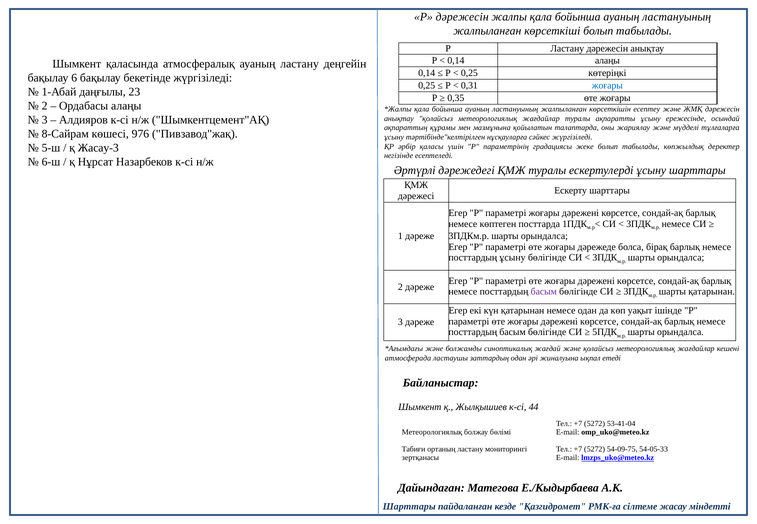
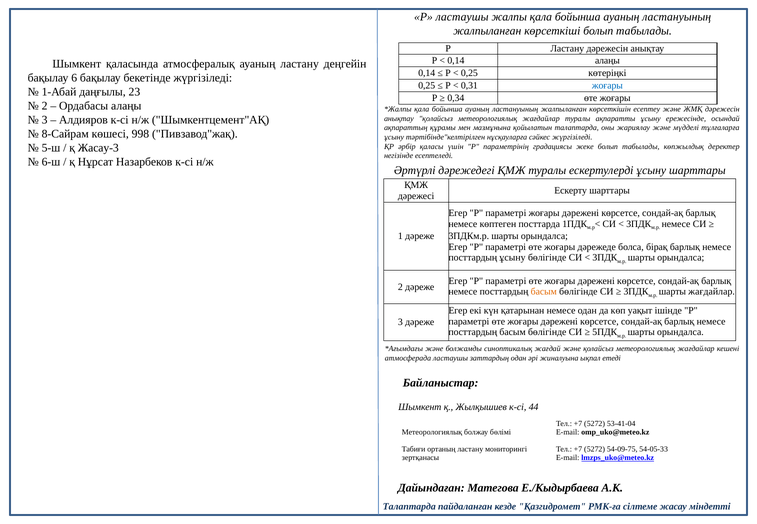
Р дәрежесін: дәрежесін -> ластаушы
0,35: 0,35 -> 0,34
976: 976 -> 998
басым at (544, 292) colour: purple -> orange
шарты қатарынан: қатарынан -> жағдайлар
Шарттары at (409, 507): Шарттары -> Талаптарда
